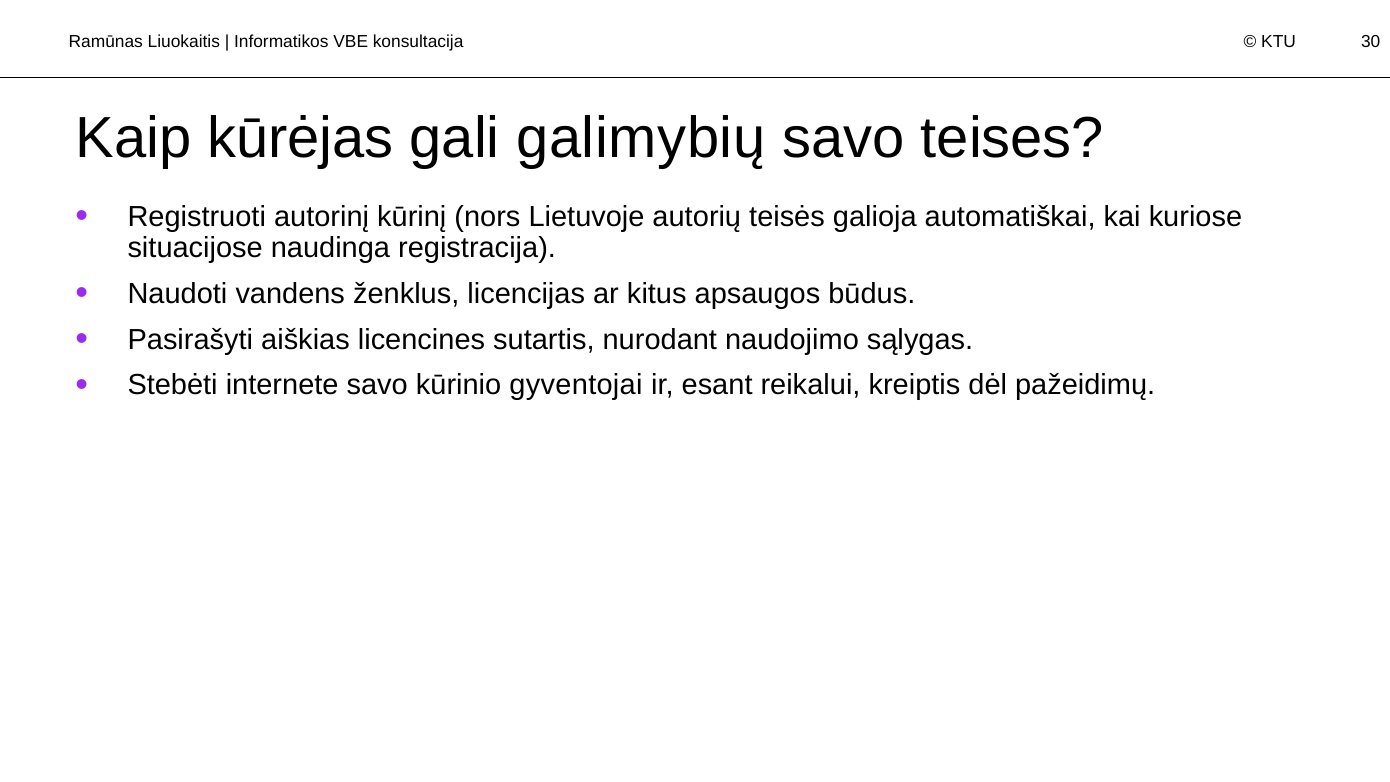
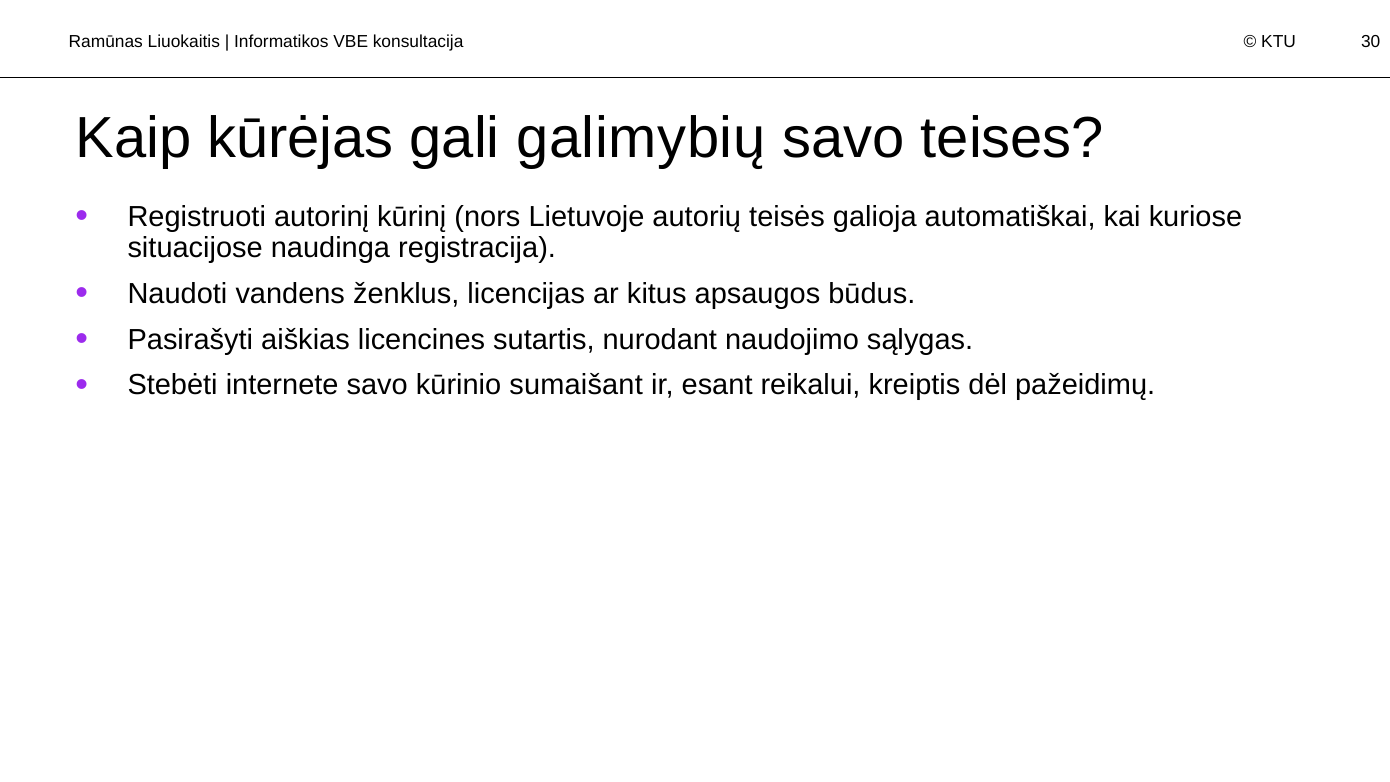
gyventojai: gyventojai -> sumaišant
